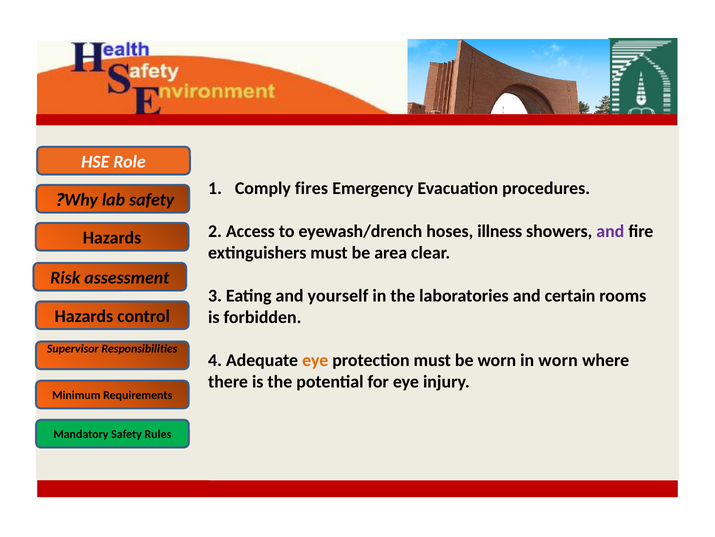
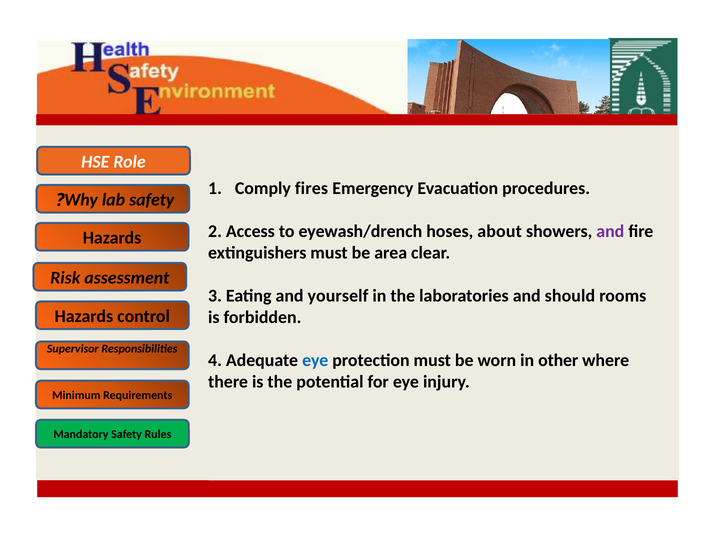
illness: illness -> about
certain: certain -> should
eye at (315, 360) colour: orange -> blue
in worn: worn -> other
